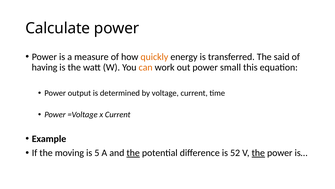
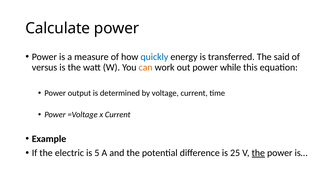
quickly colour: orange -> blue
having: having -> versus
small: small -> while
moving: moving -> electric
the at (133, 152) underline: present -> none
52: 52 -> 25
